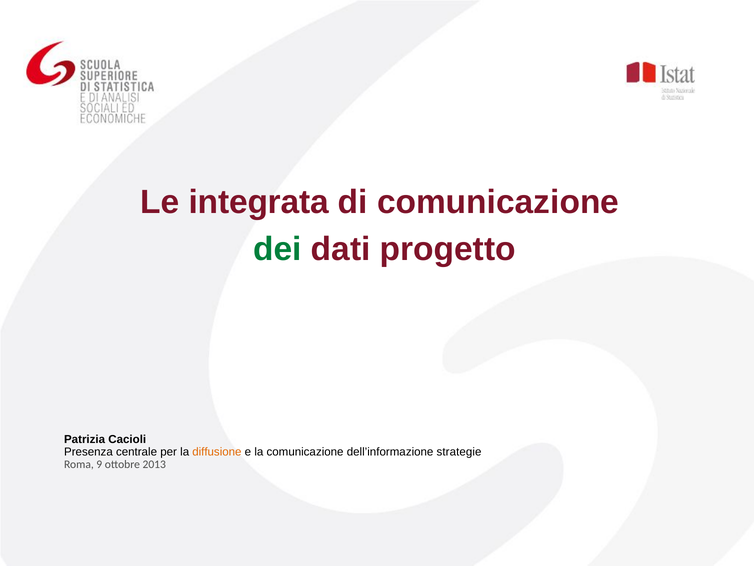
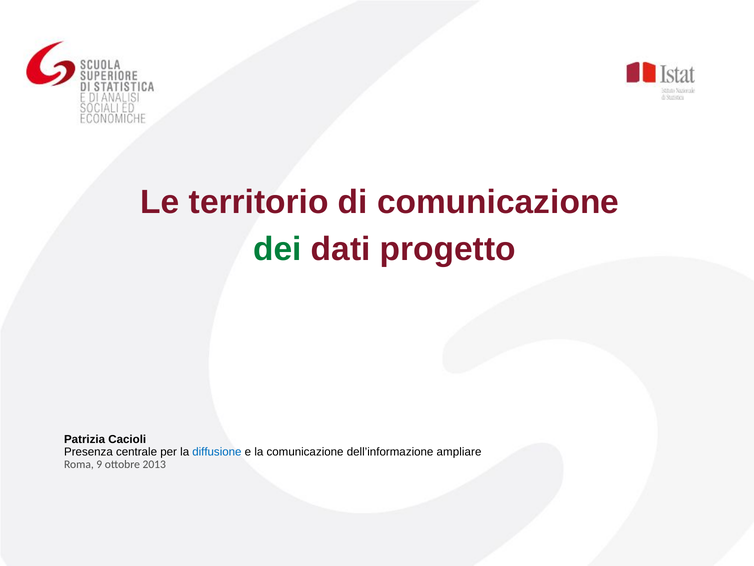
integrata: integrata -> territorio
diffusione colour: orange -> blue
strategie: strategie -> ampliare
